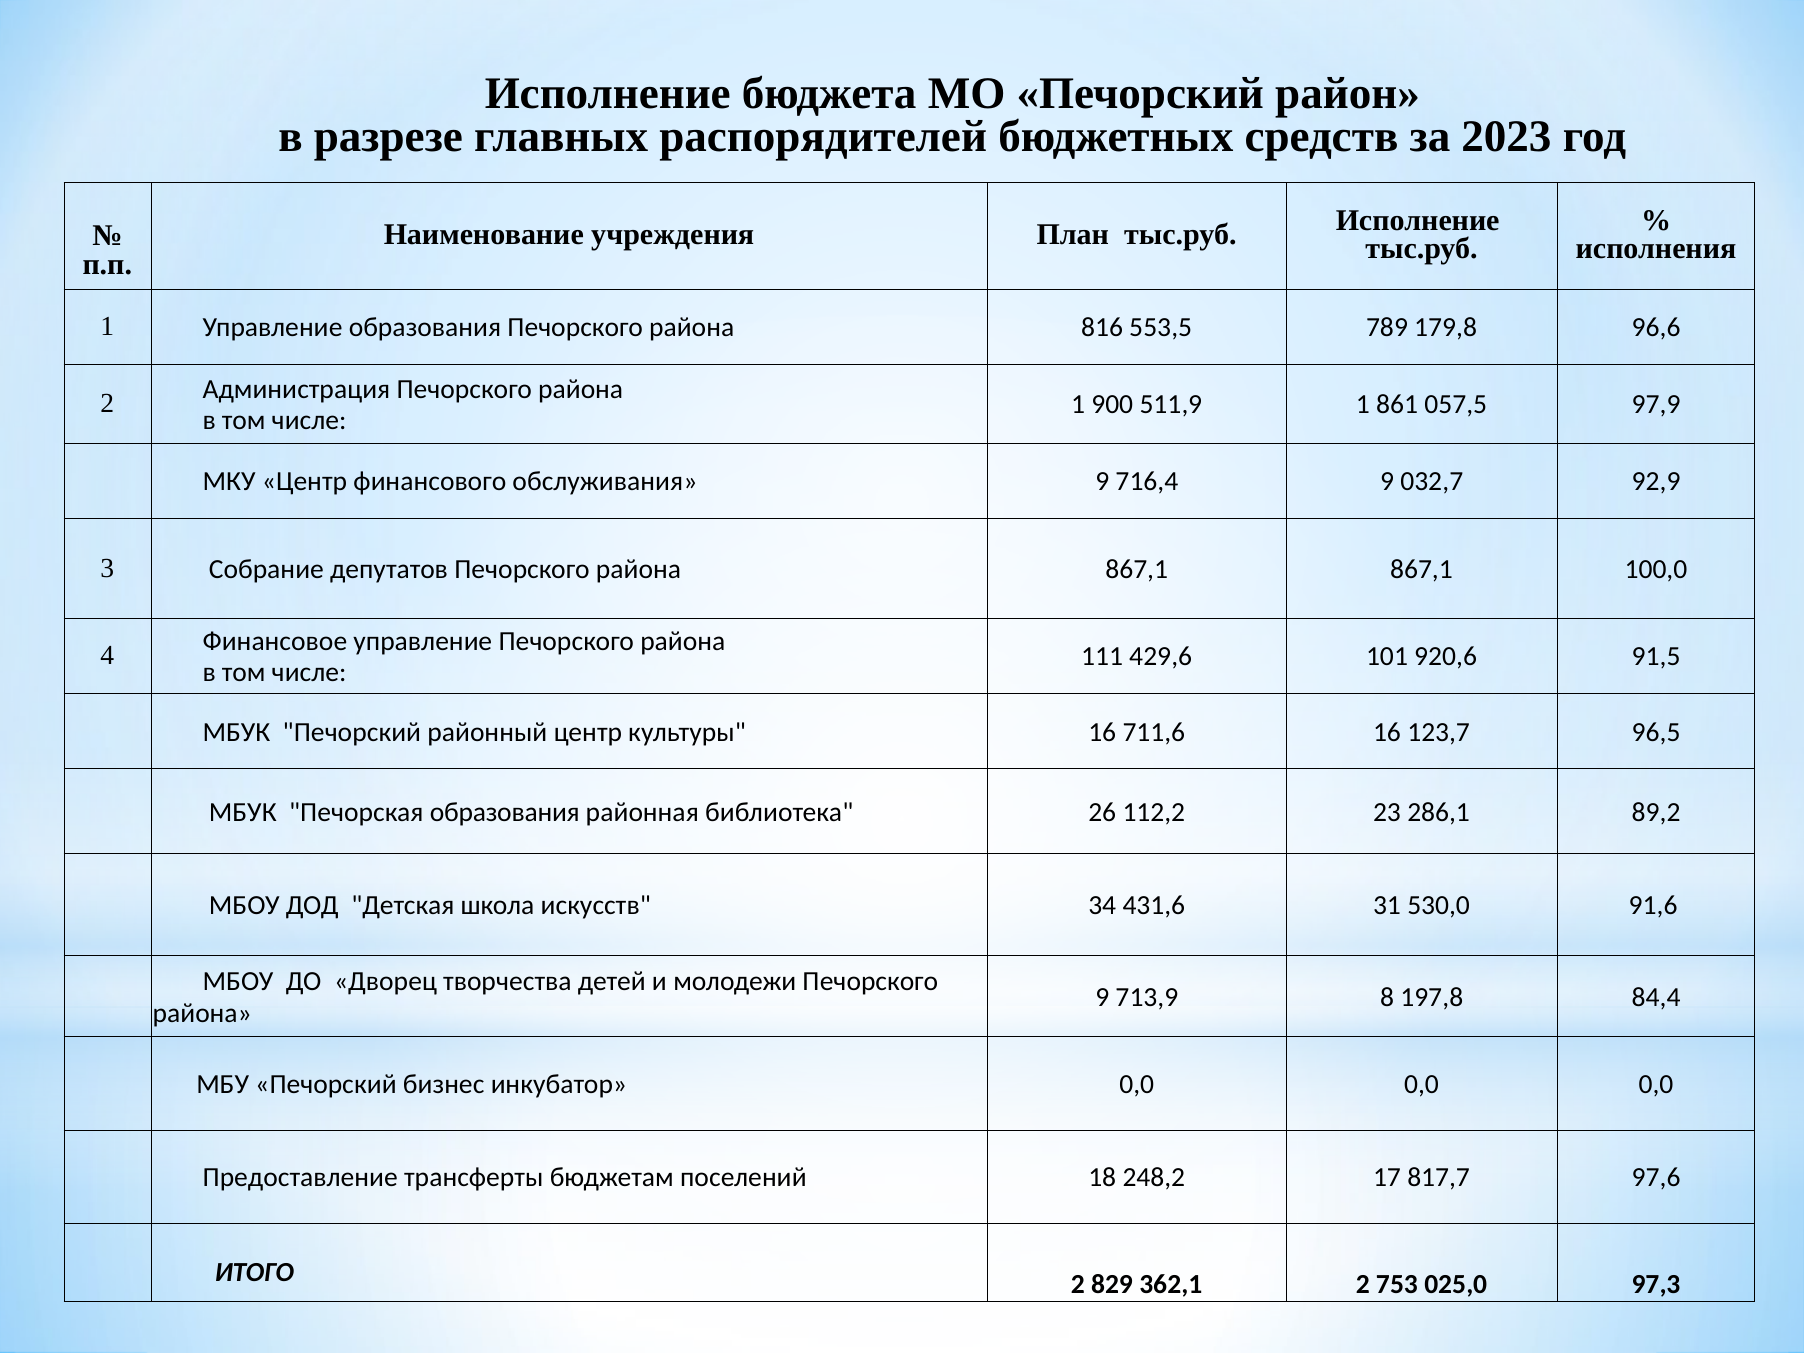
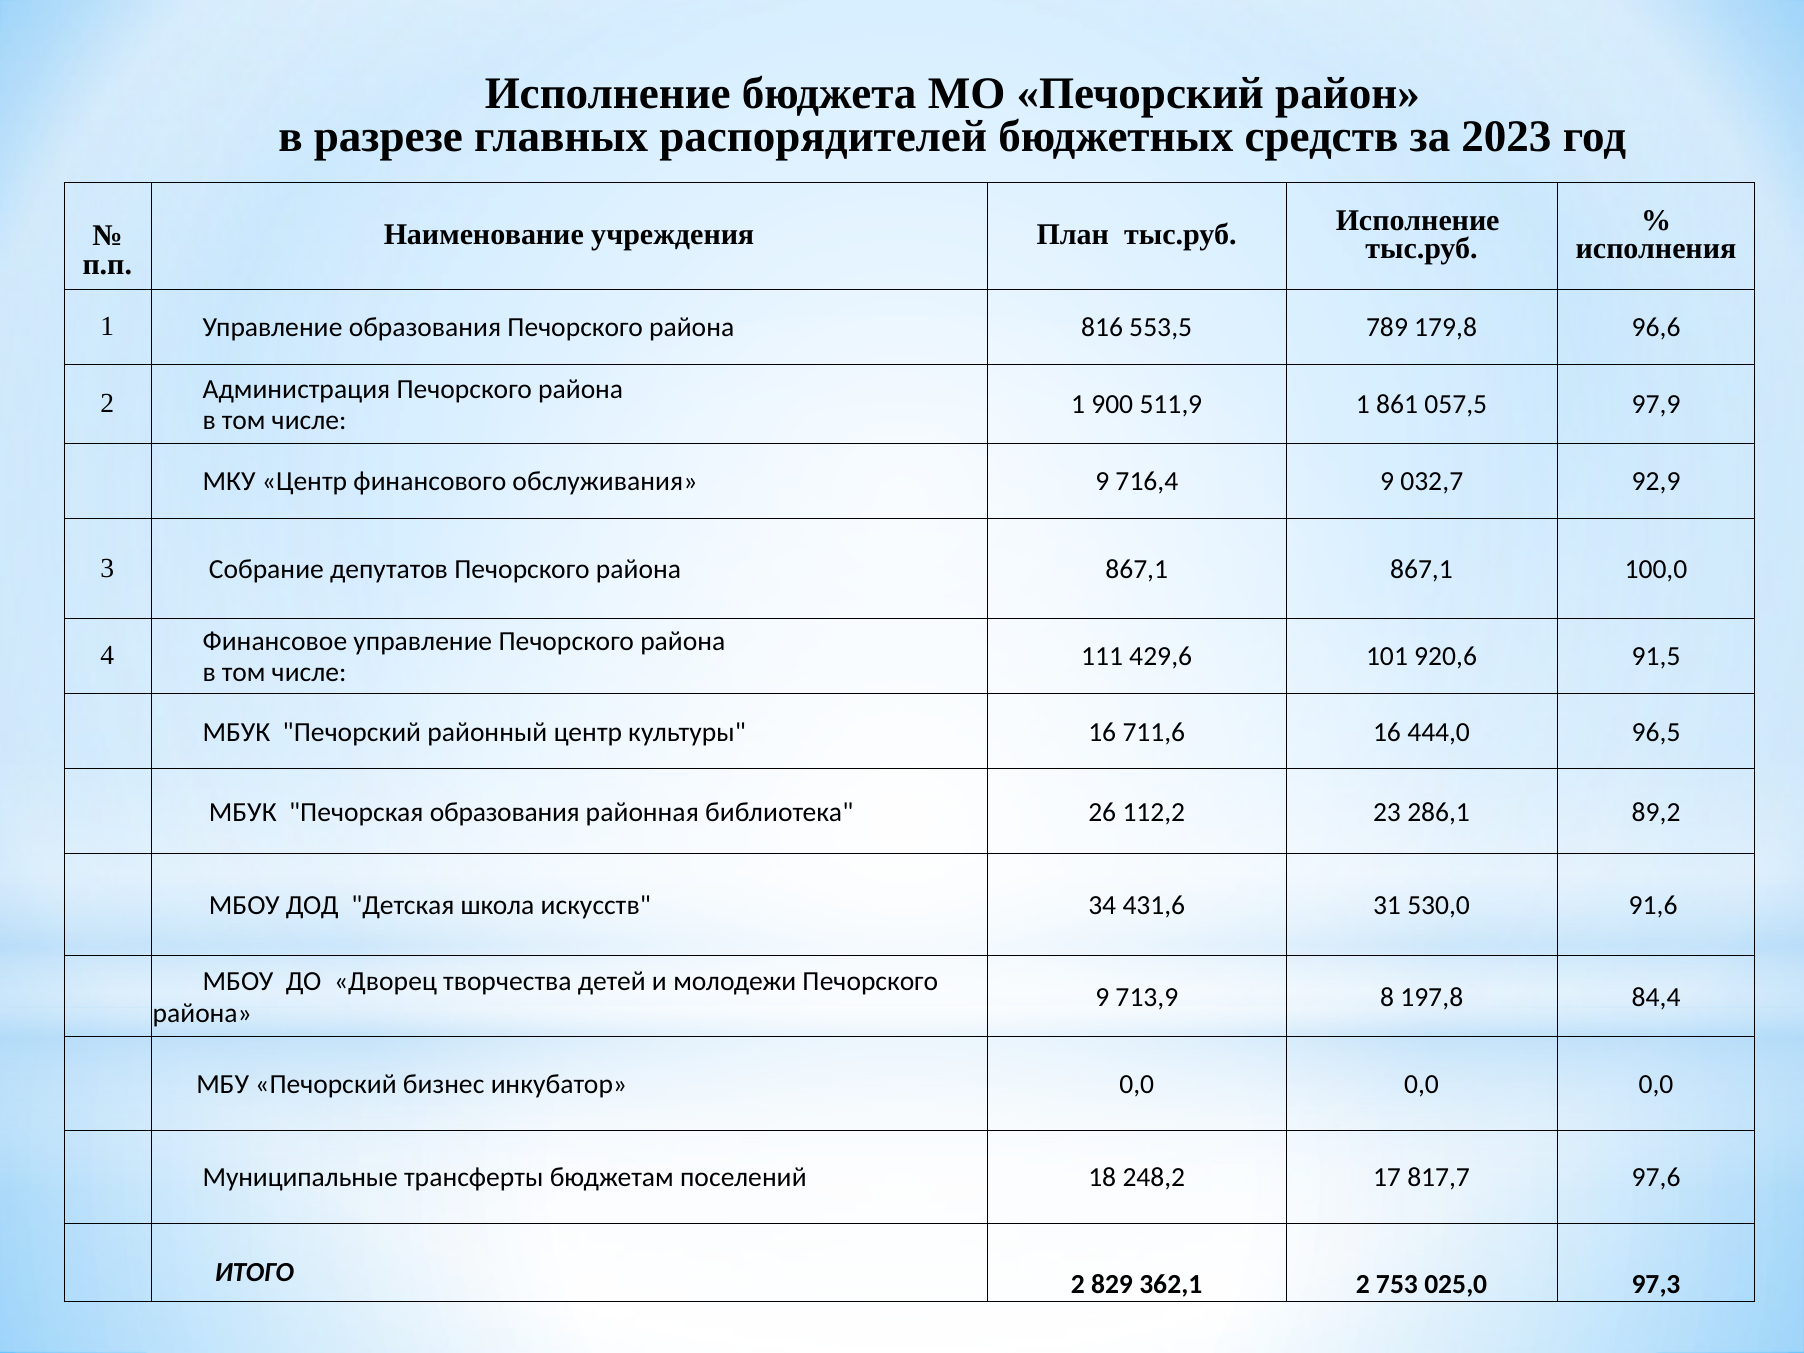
123,7: 123,7 -> 444,0
Предоставление: Предоставление -> Муниципальные
